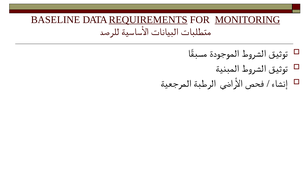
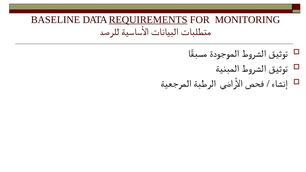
MONITORING underline: present -> none
